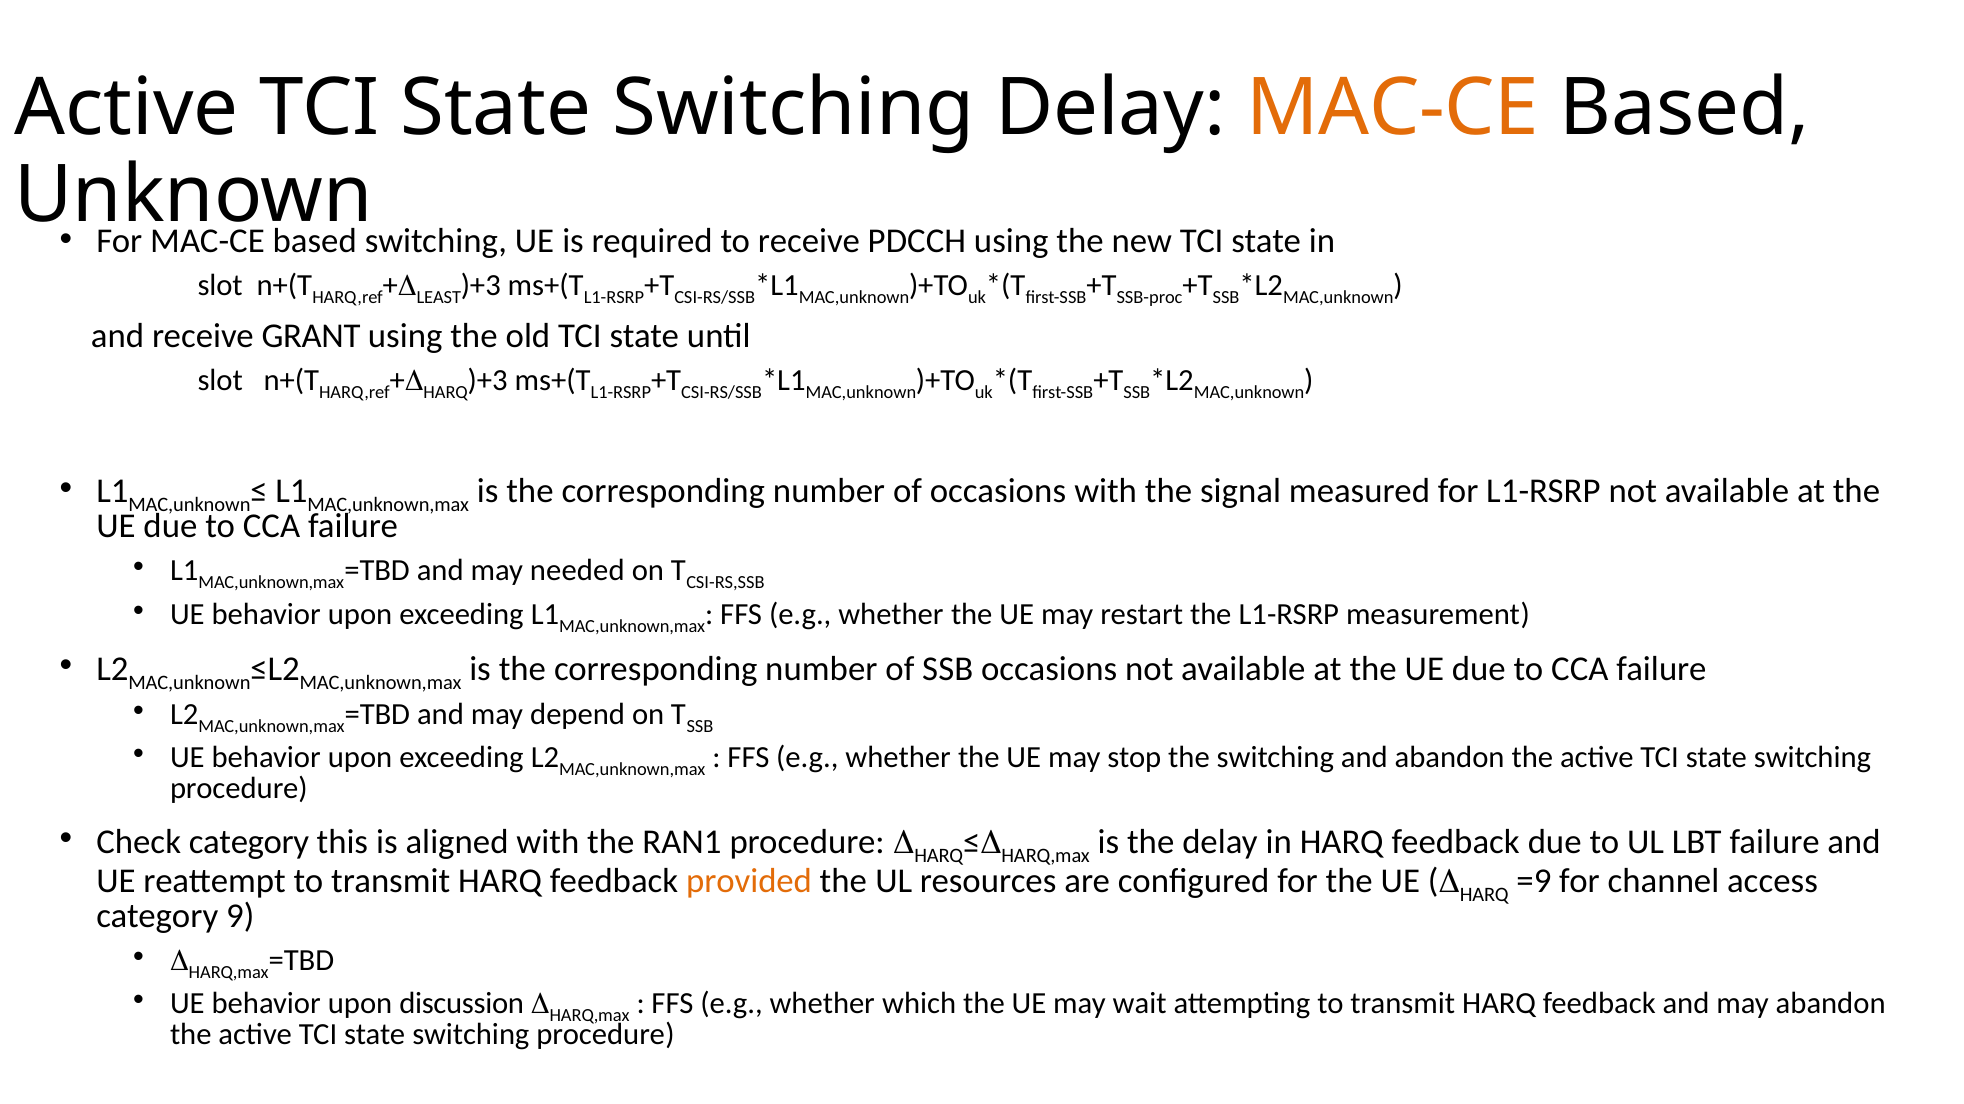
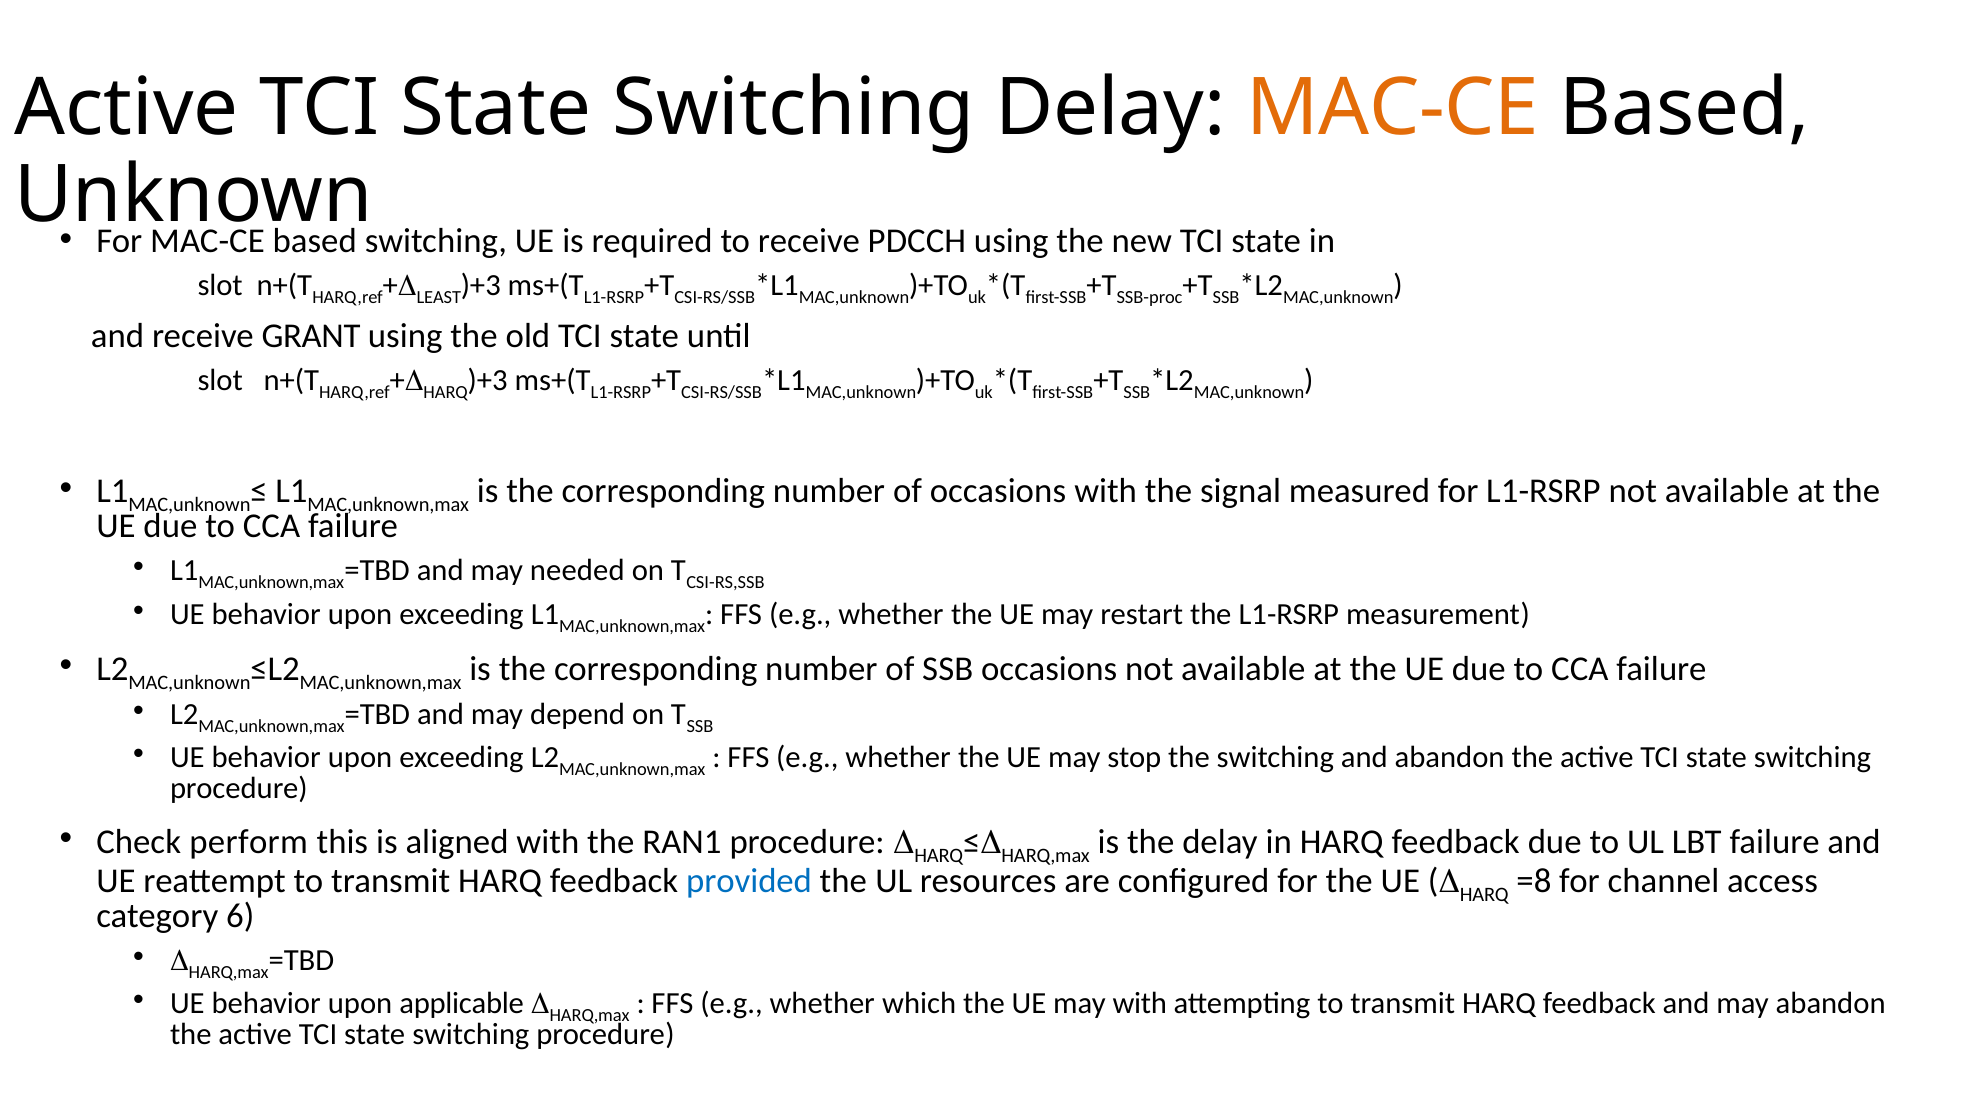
Check category: category -> perform
provided colour: orange -> blue
=9: =9 -> =8
9: 9 -> 6
discussion: discussion -> applicable
may wait: wait -> with
